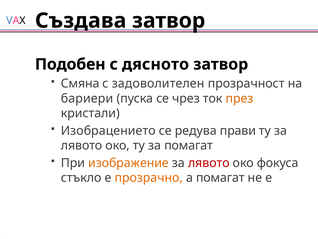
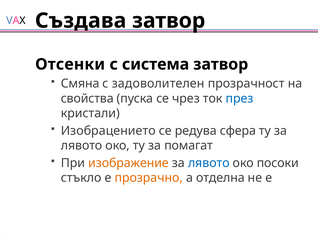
Подобен: Подобен -> Отсенки
дясното: дясното -> система
бариери: бариери -> свойства
през colour: orange -> blue
прави: прави -> сфера
лявото at (209, 163) colour: red -> blue
фокуса: фокуса -> посоки
а помагат: помагат -> отделна
